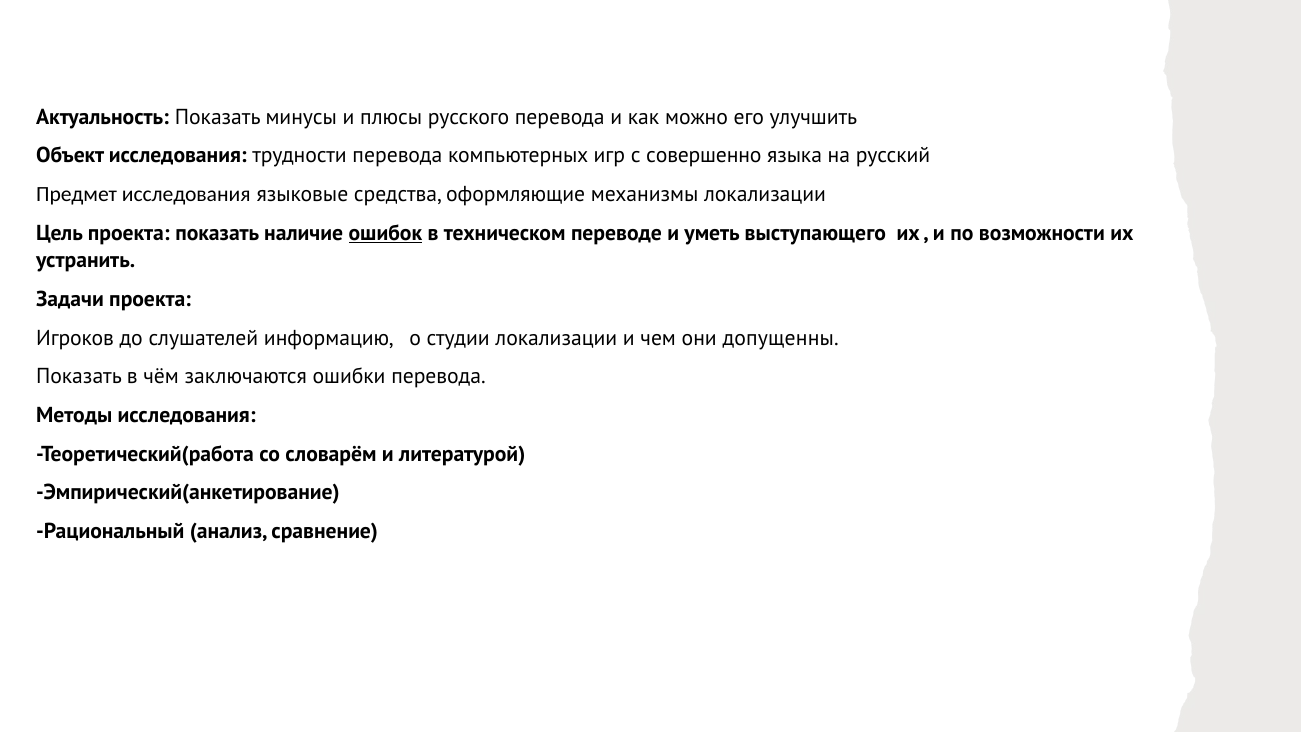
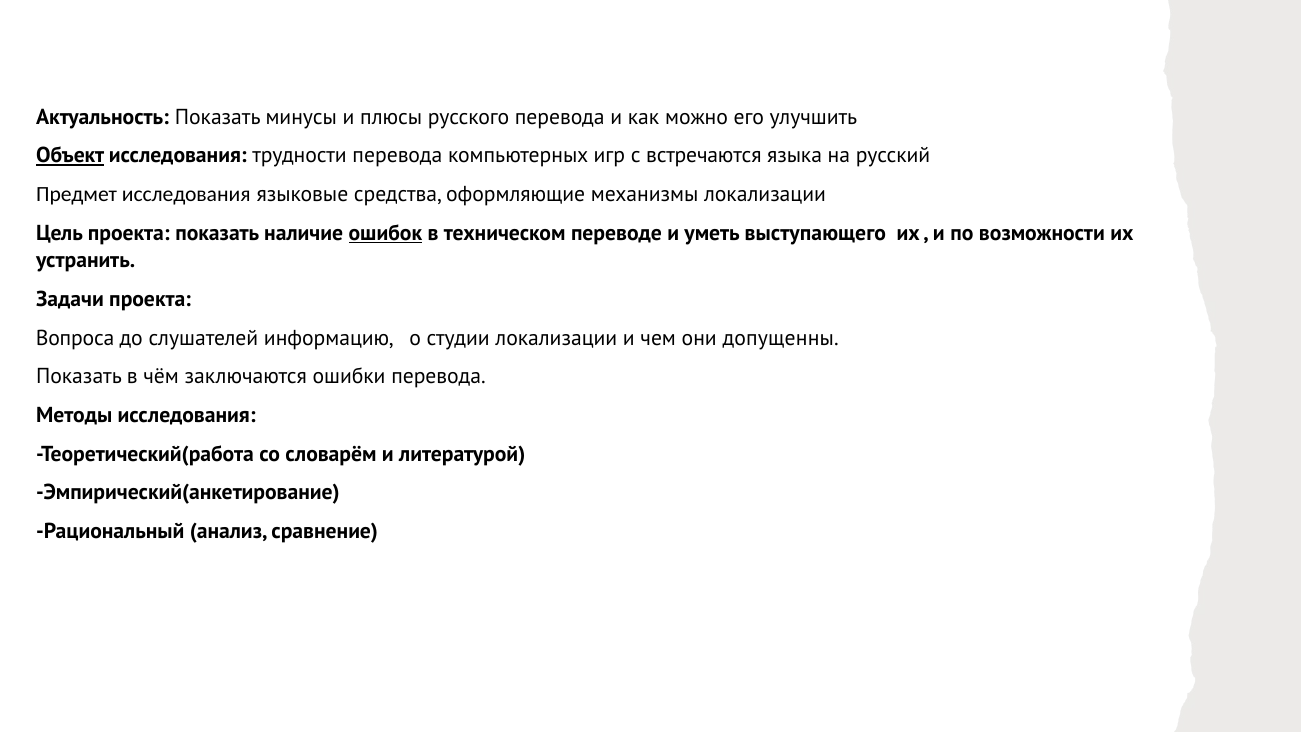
Объект underline: none -> present
совершенно: совершенно -> встречаются
Игроков: Игроков -> Вопроса
